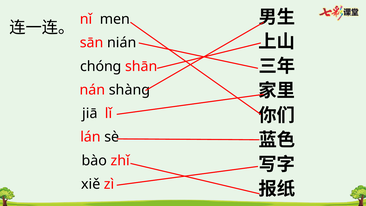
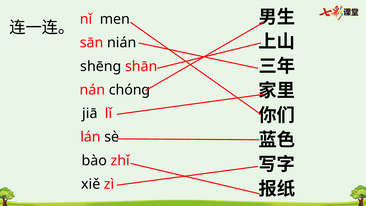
chóng: chóng -> shēng
shàng: shàng -> chóng
